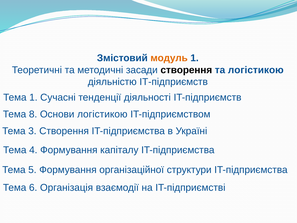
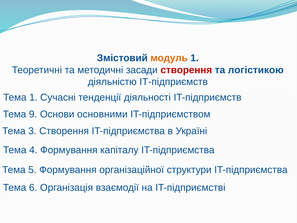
створення at (186, 70) colour: black -> red
8: 8 -> 9
Основи логістикою: логістикою -> основними
